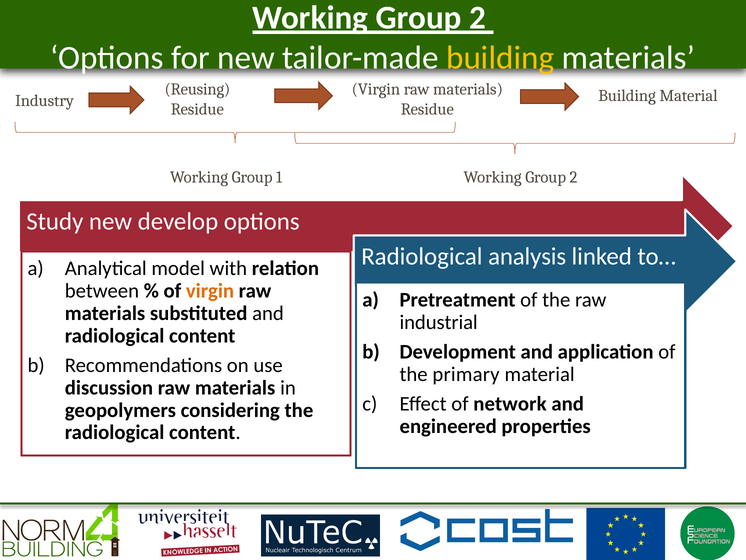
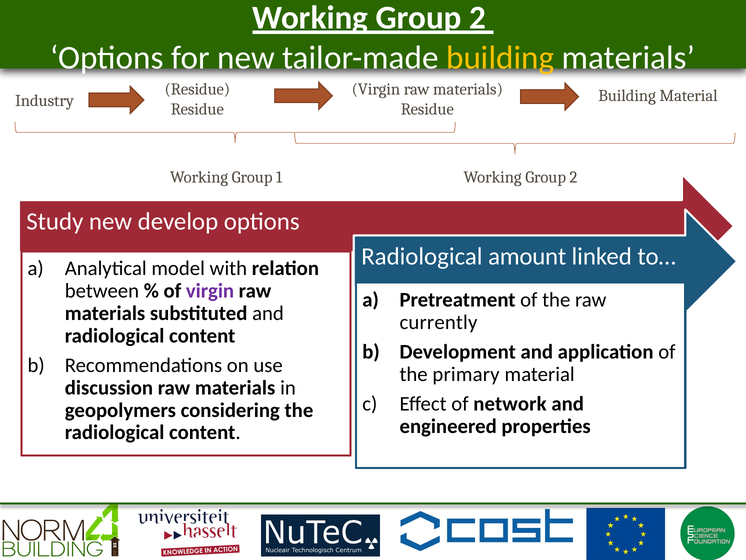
Reusing at (197, 89): Reusing -> Residue
analysis: analysis -> amount
virgin at (210, 291) colour: orange -> purple
industrial: industrial -> currently
